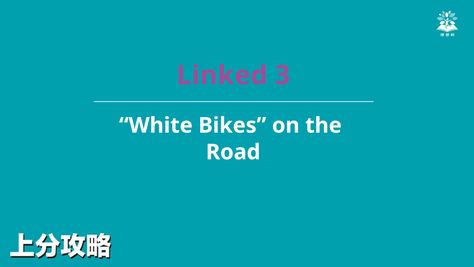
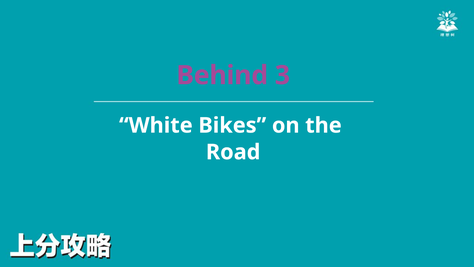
Linked: Linked -> Behind
